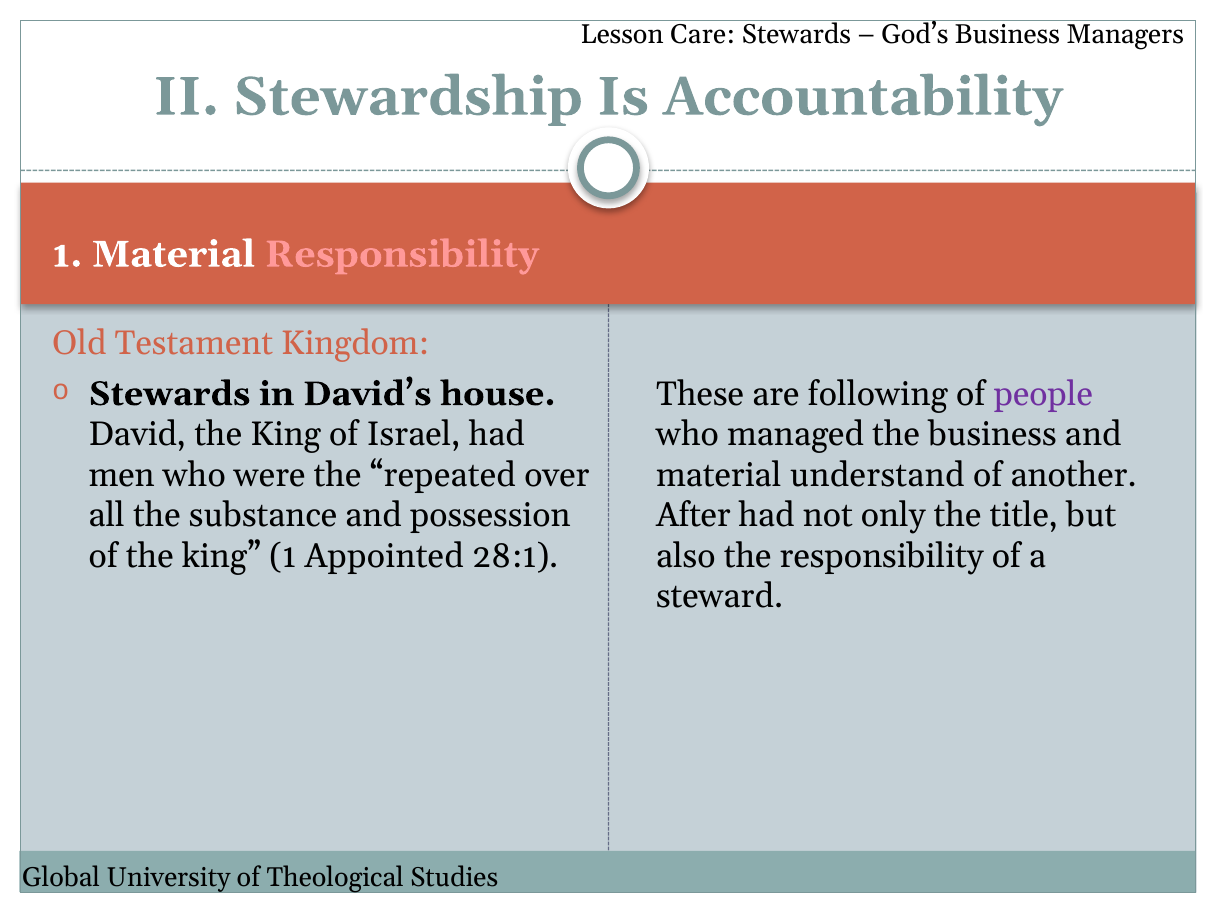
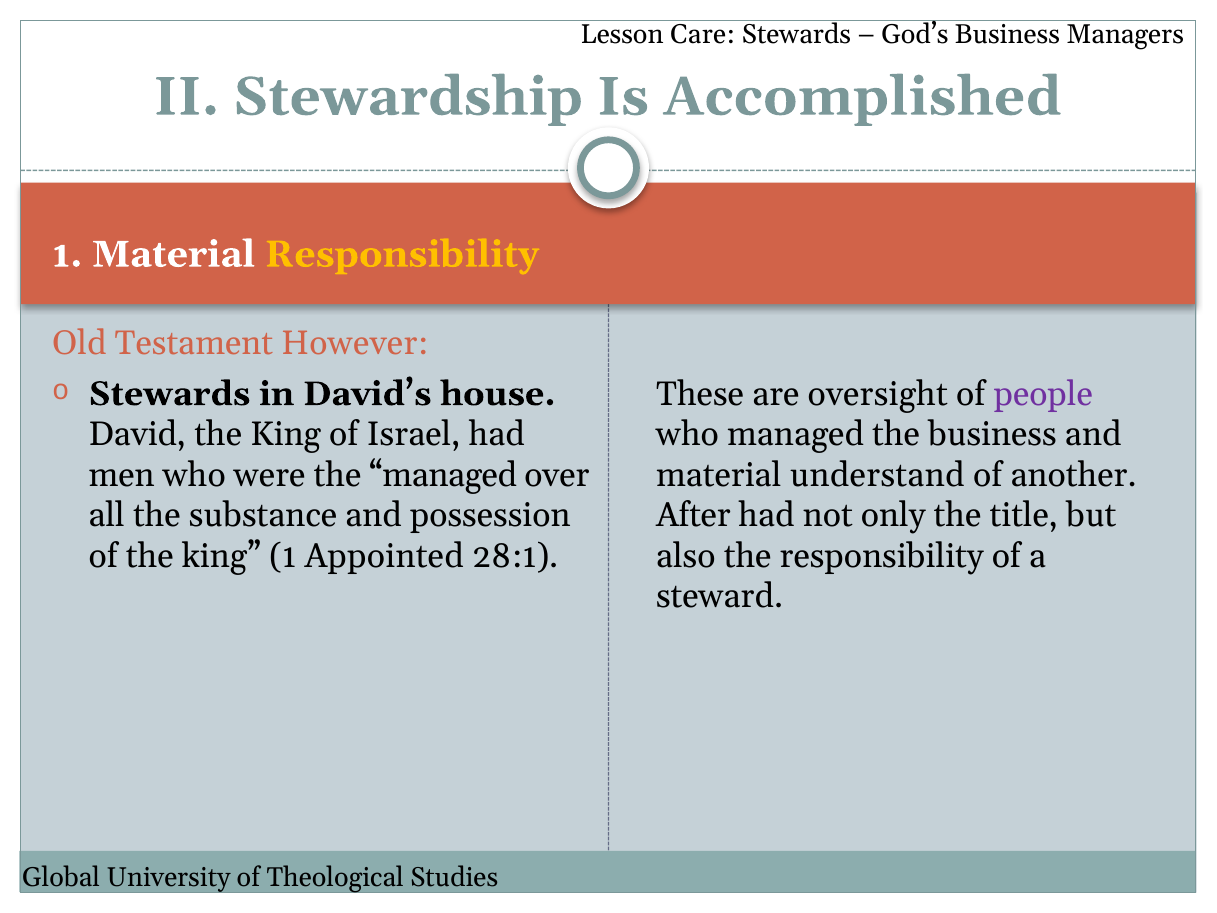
Accountability: Accountability -> Accomplished
Responsibility at (402, 254) colour: pink -> yellow
Kingdom: Kingdom -> However
following: following -> oversight
the repeated: repeated -> managed
